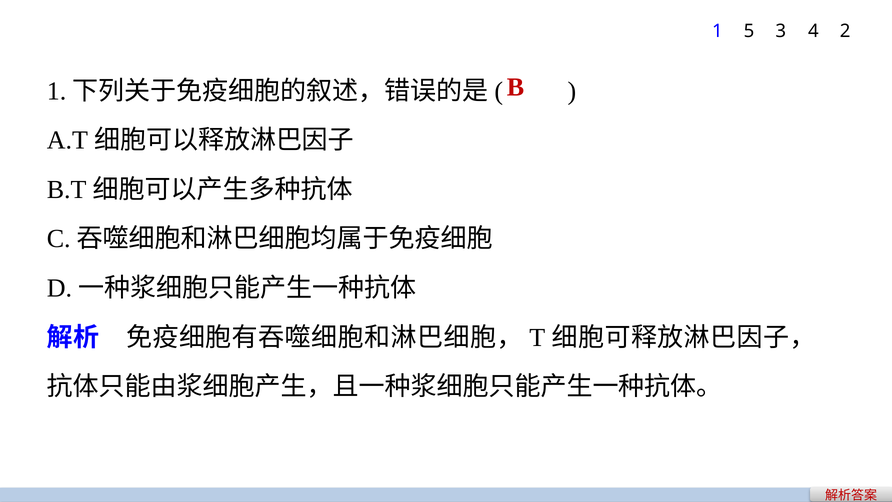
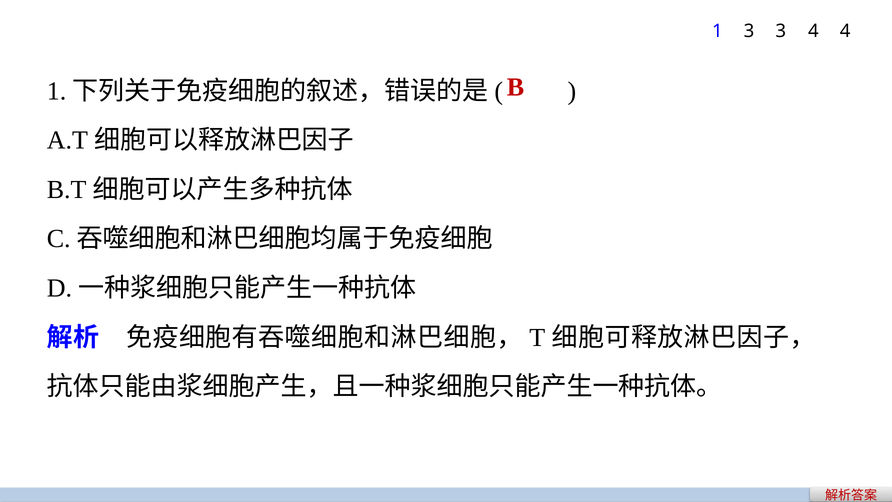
1 5: 5 -> 3
4 2: 2 -> 4
